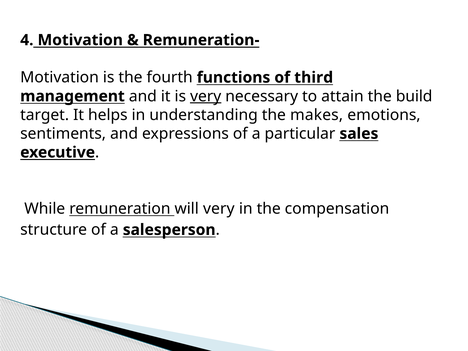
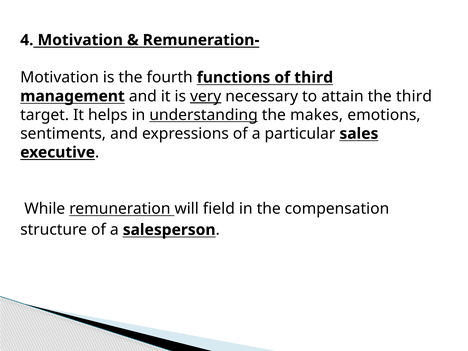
the build: build -> third
understanding underline: none -> present
will very: very -> field
